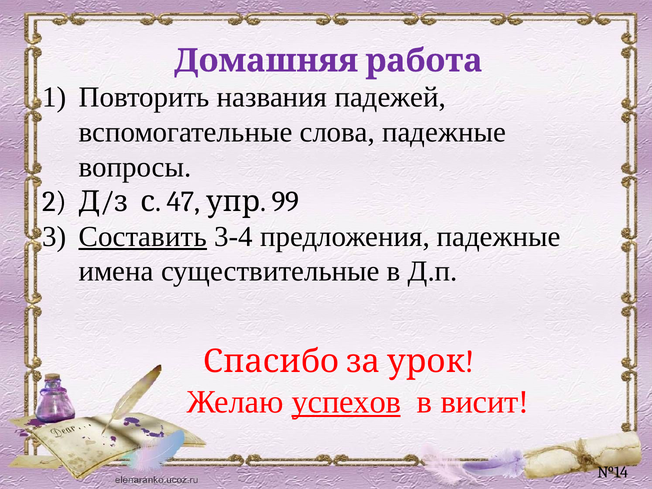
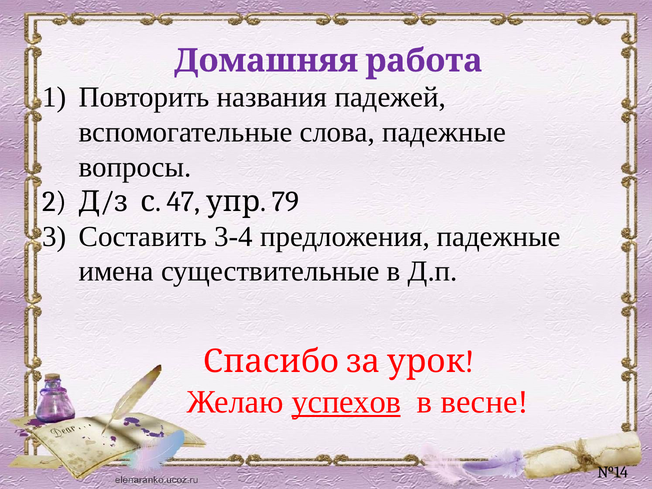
99: 99 -> 79
Составить underline: present -> none
висит: висит -> весне
